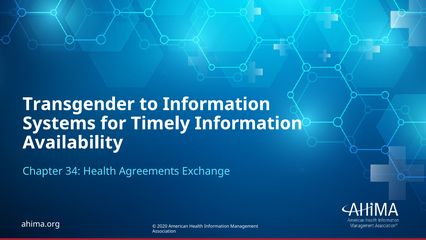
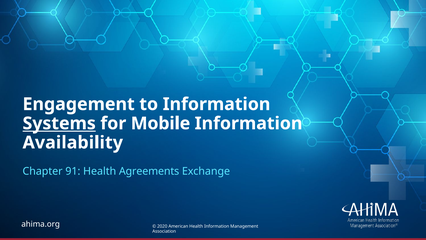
Transgender: Transgender -> Engagement
Systems underline: none -> present
Timely: Timely -> Mobile
34: 34 -> 91
